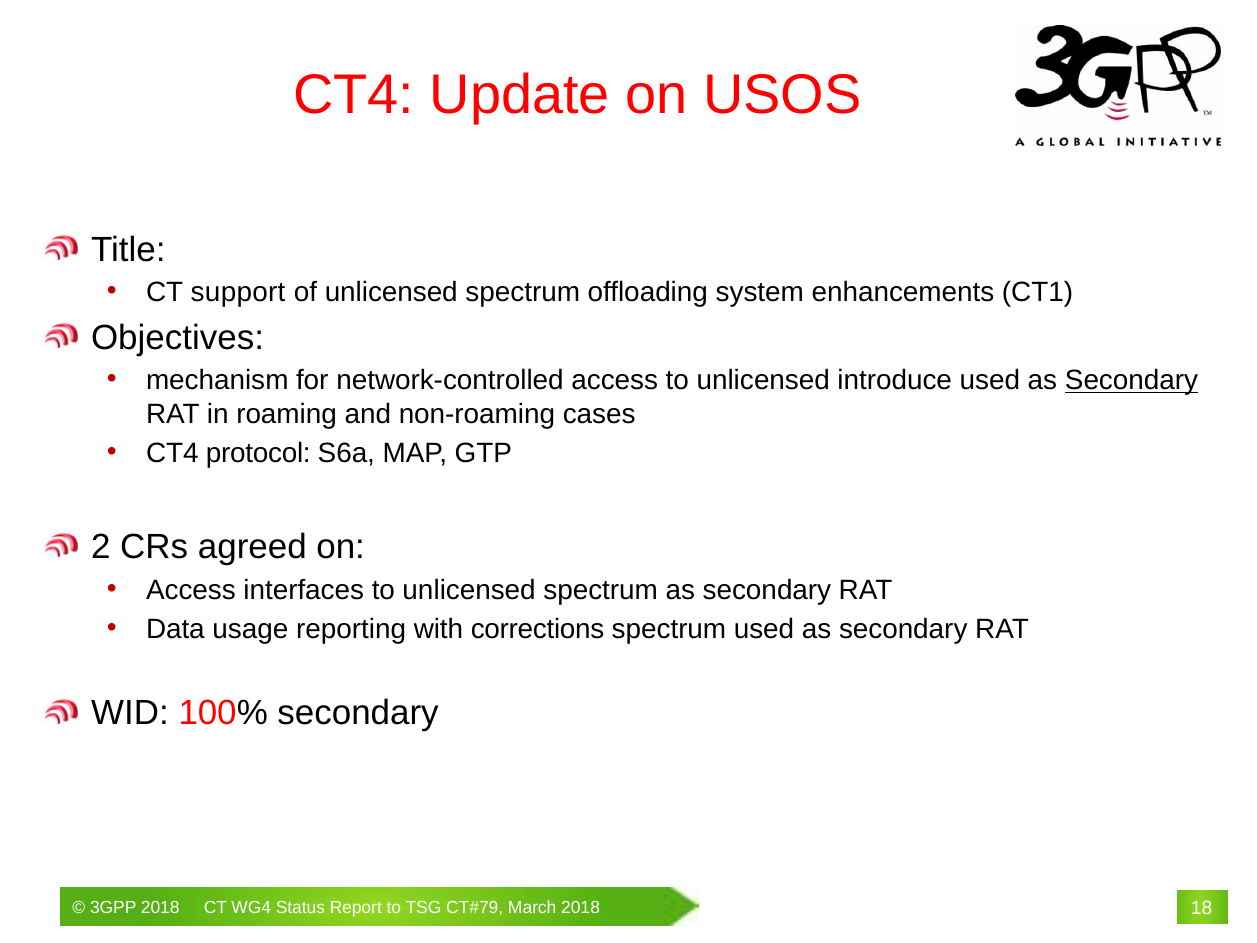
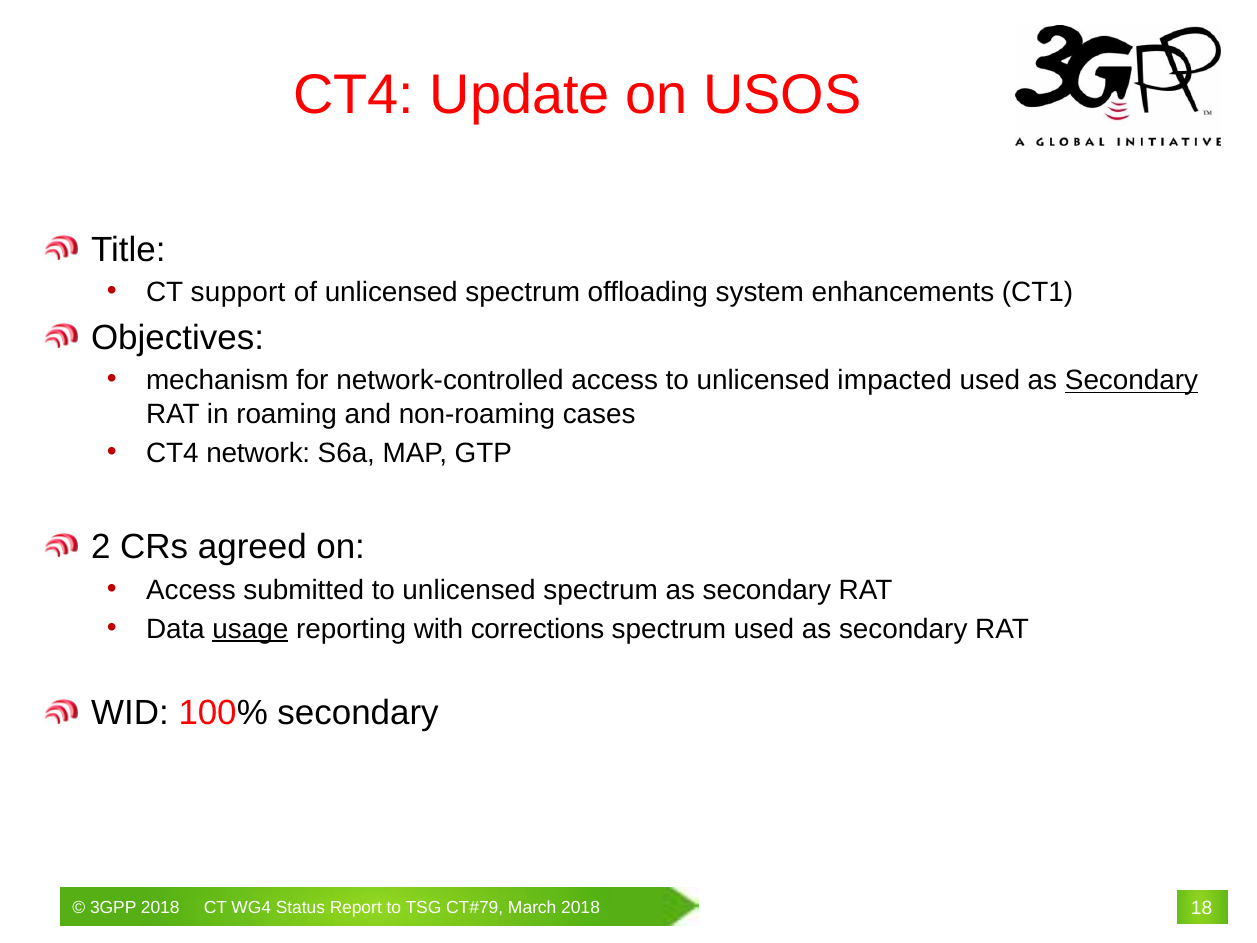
introduce: introduce -> impacted
protocol: protocol -> network
interfaces: interfaces -> submitted
usage underline: none -> present
